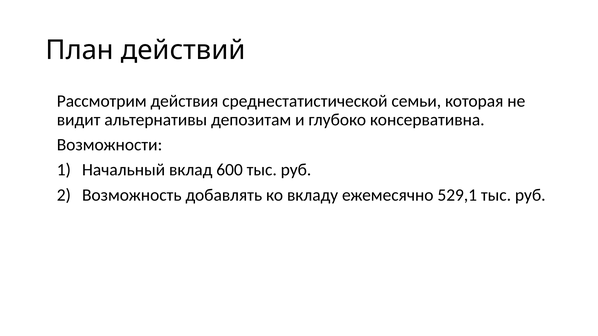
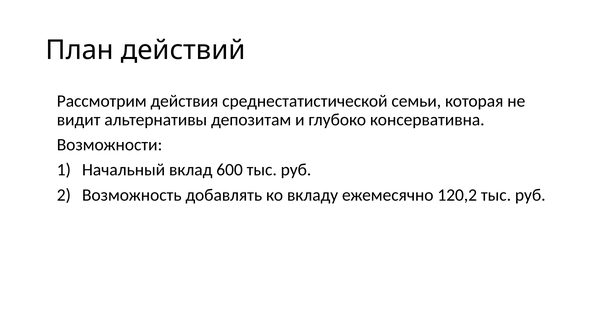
529,1: 529,1 -> 120,2
